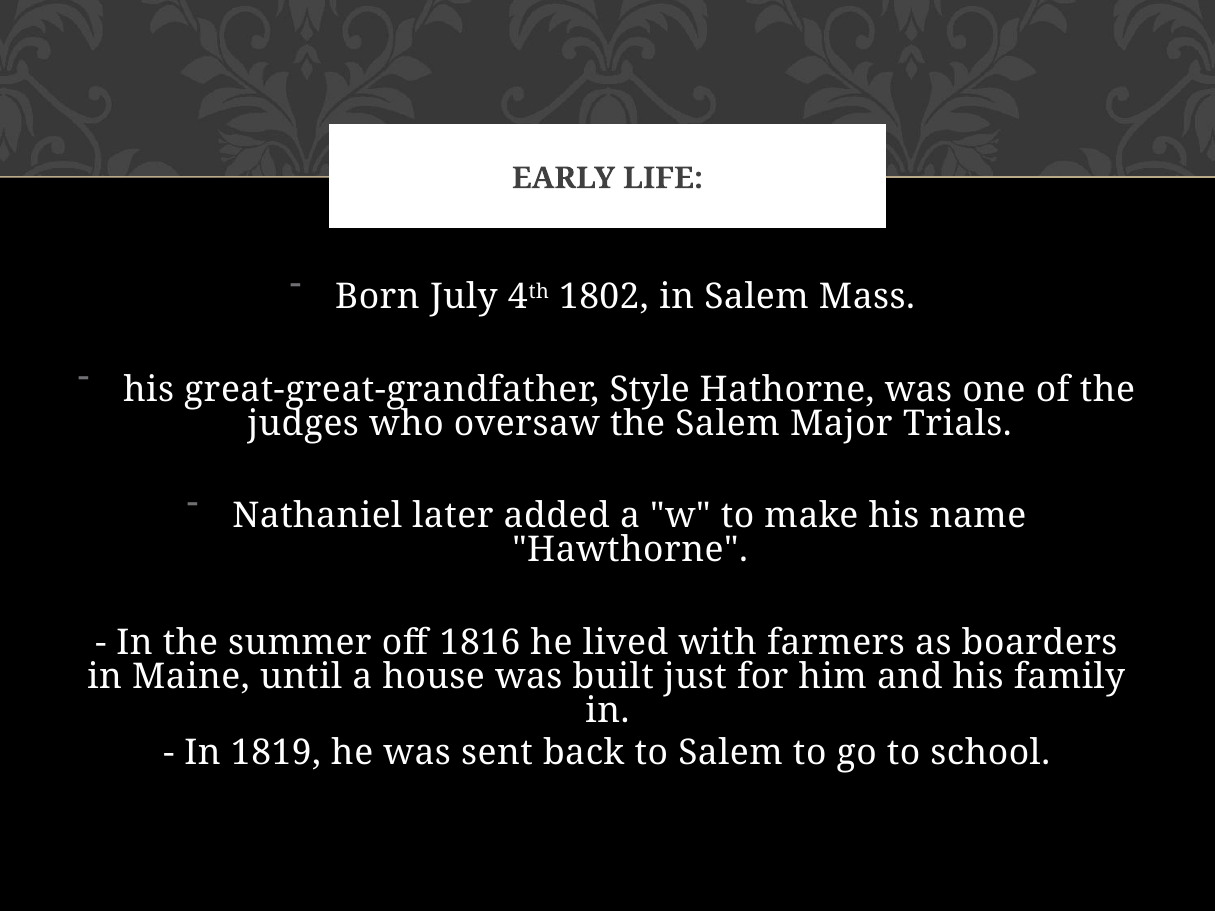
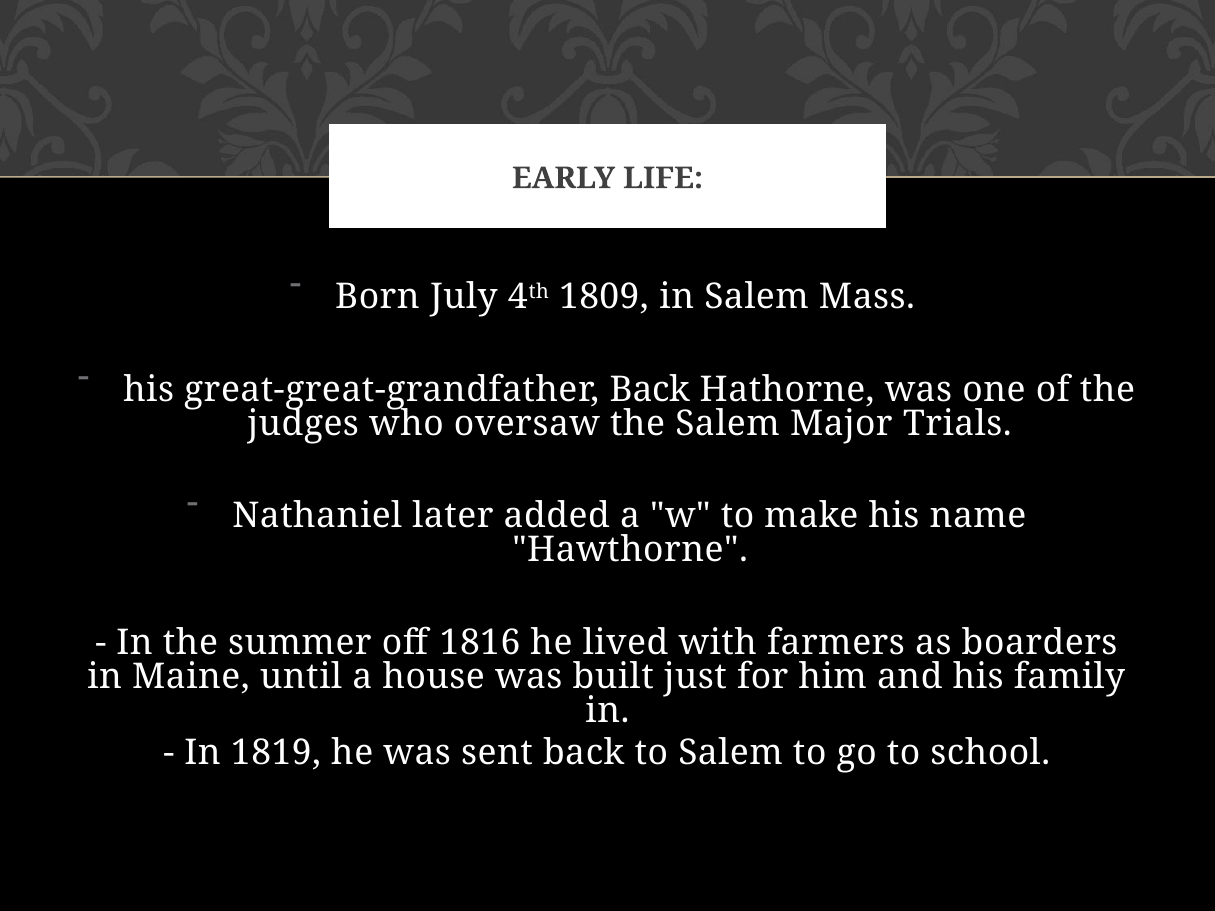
1802: 1802 -> 1809
great-great-grandfather Style: Style -> Back
